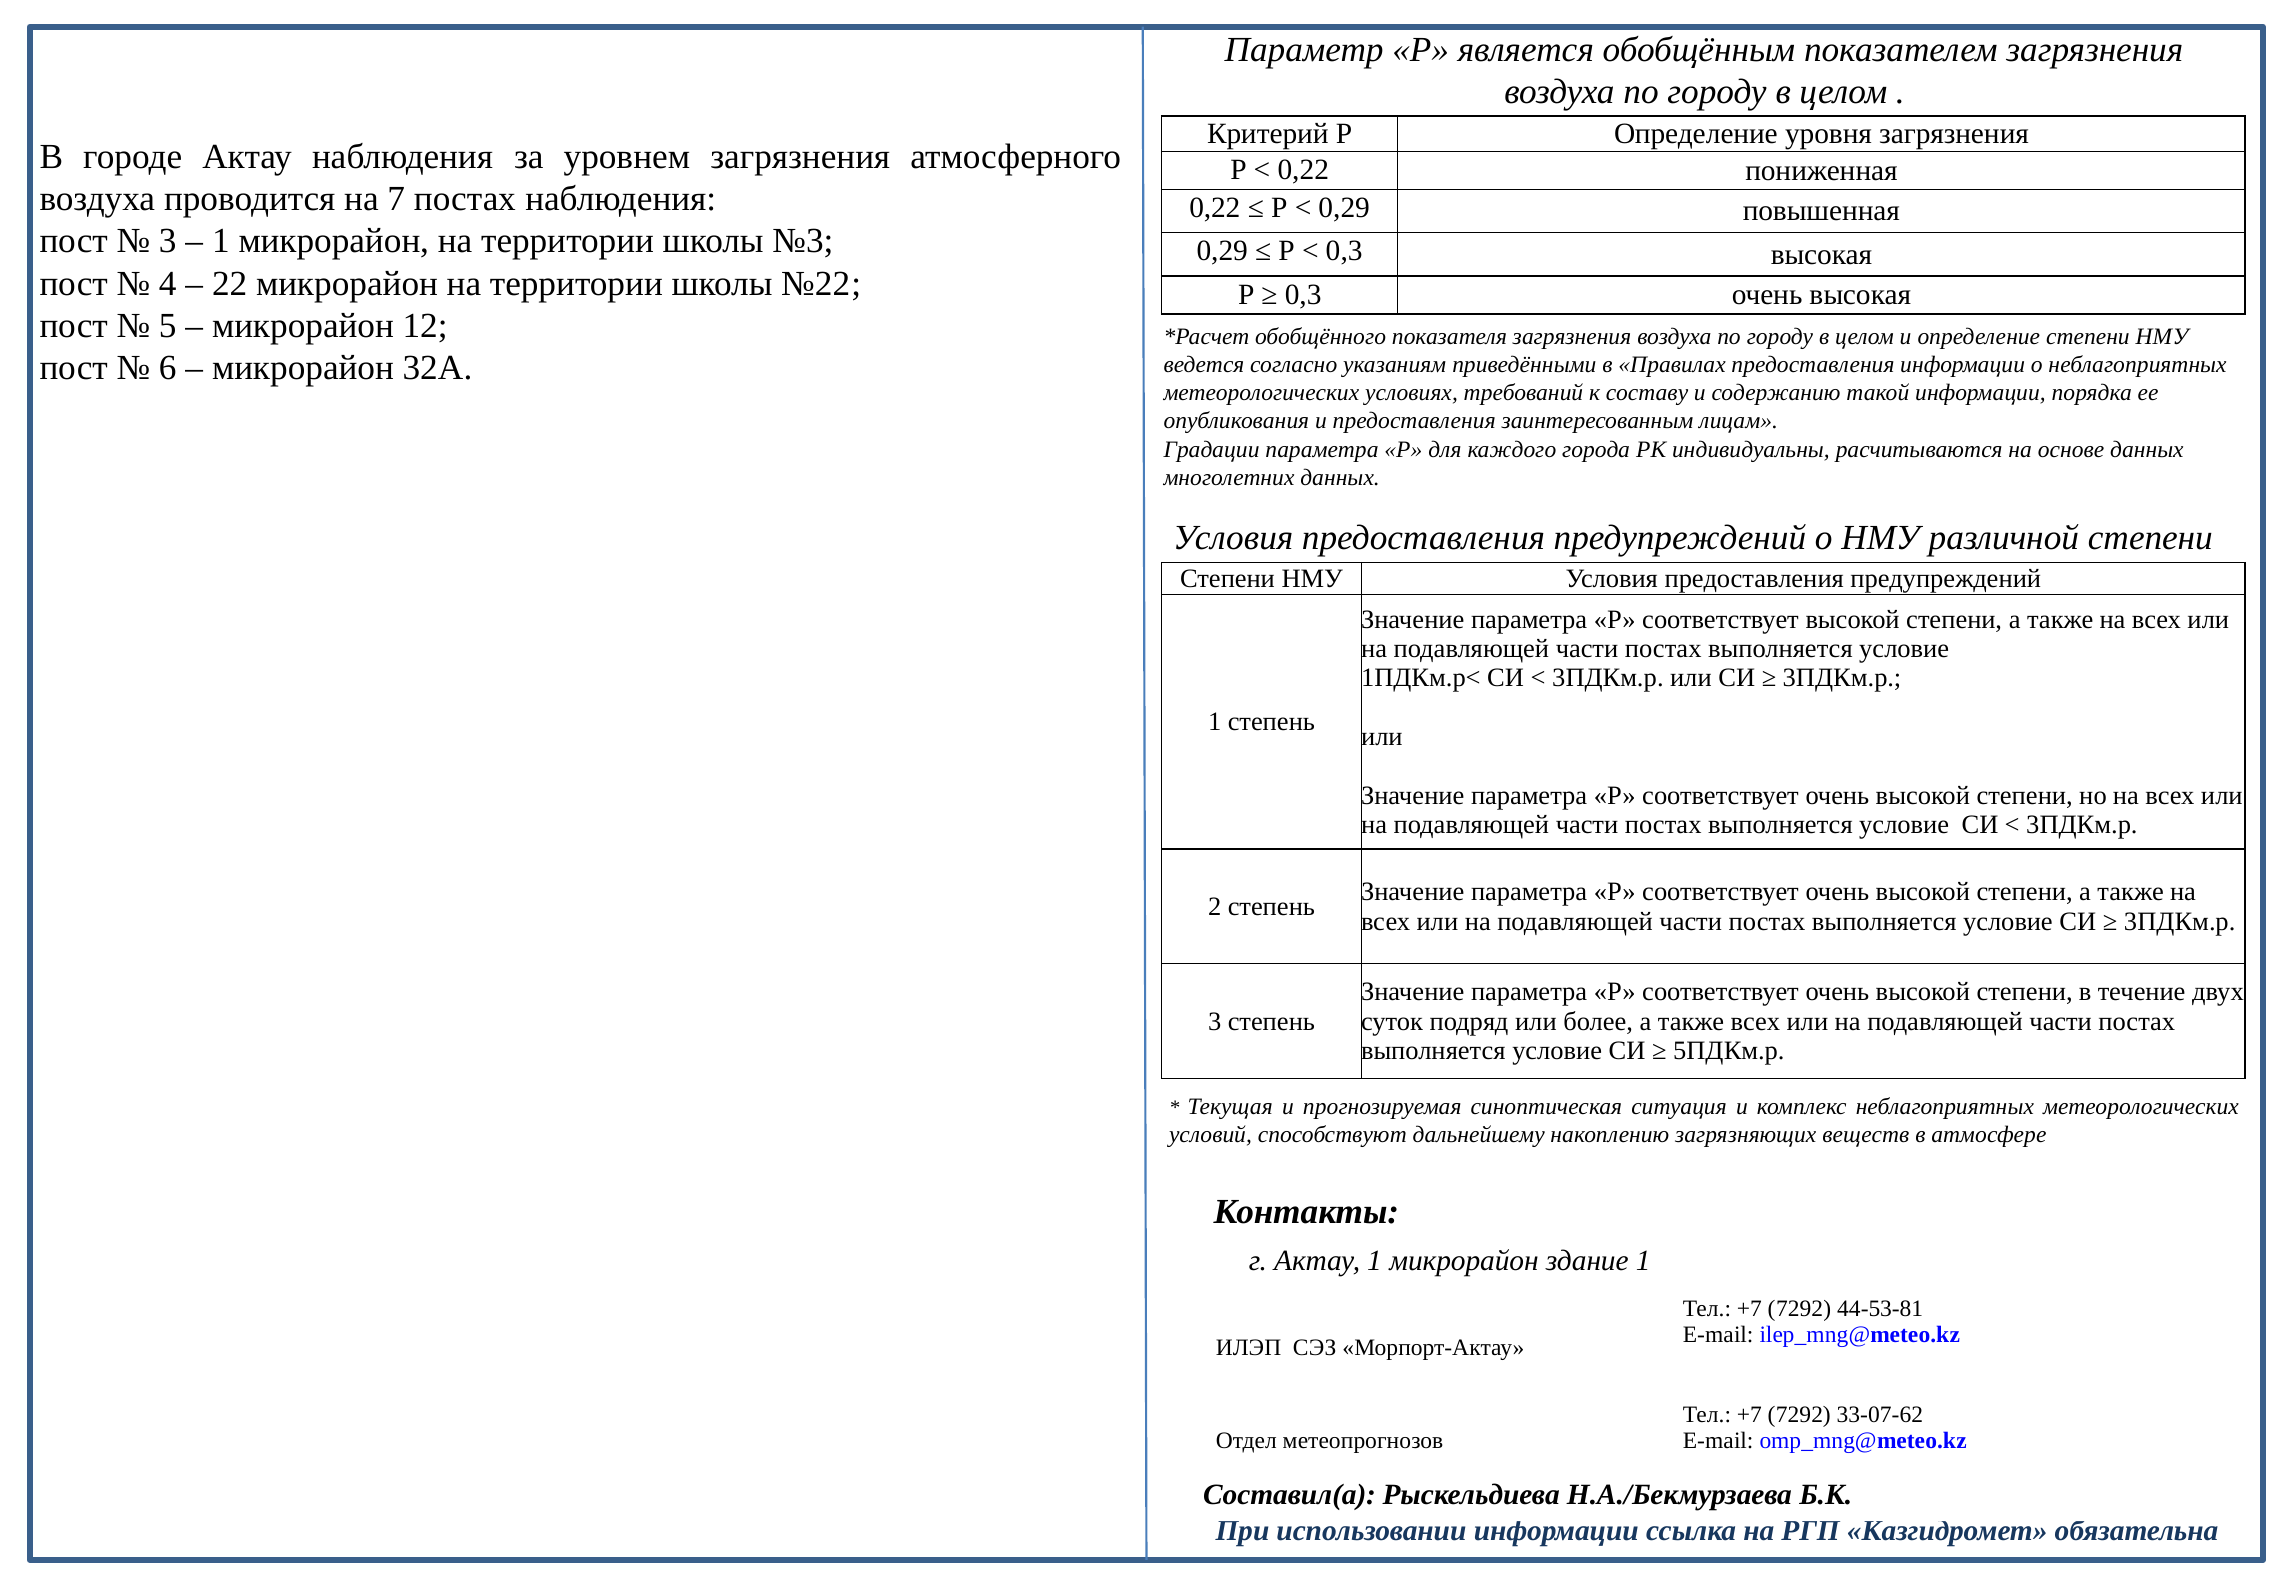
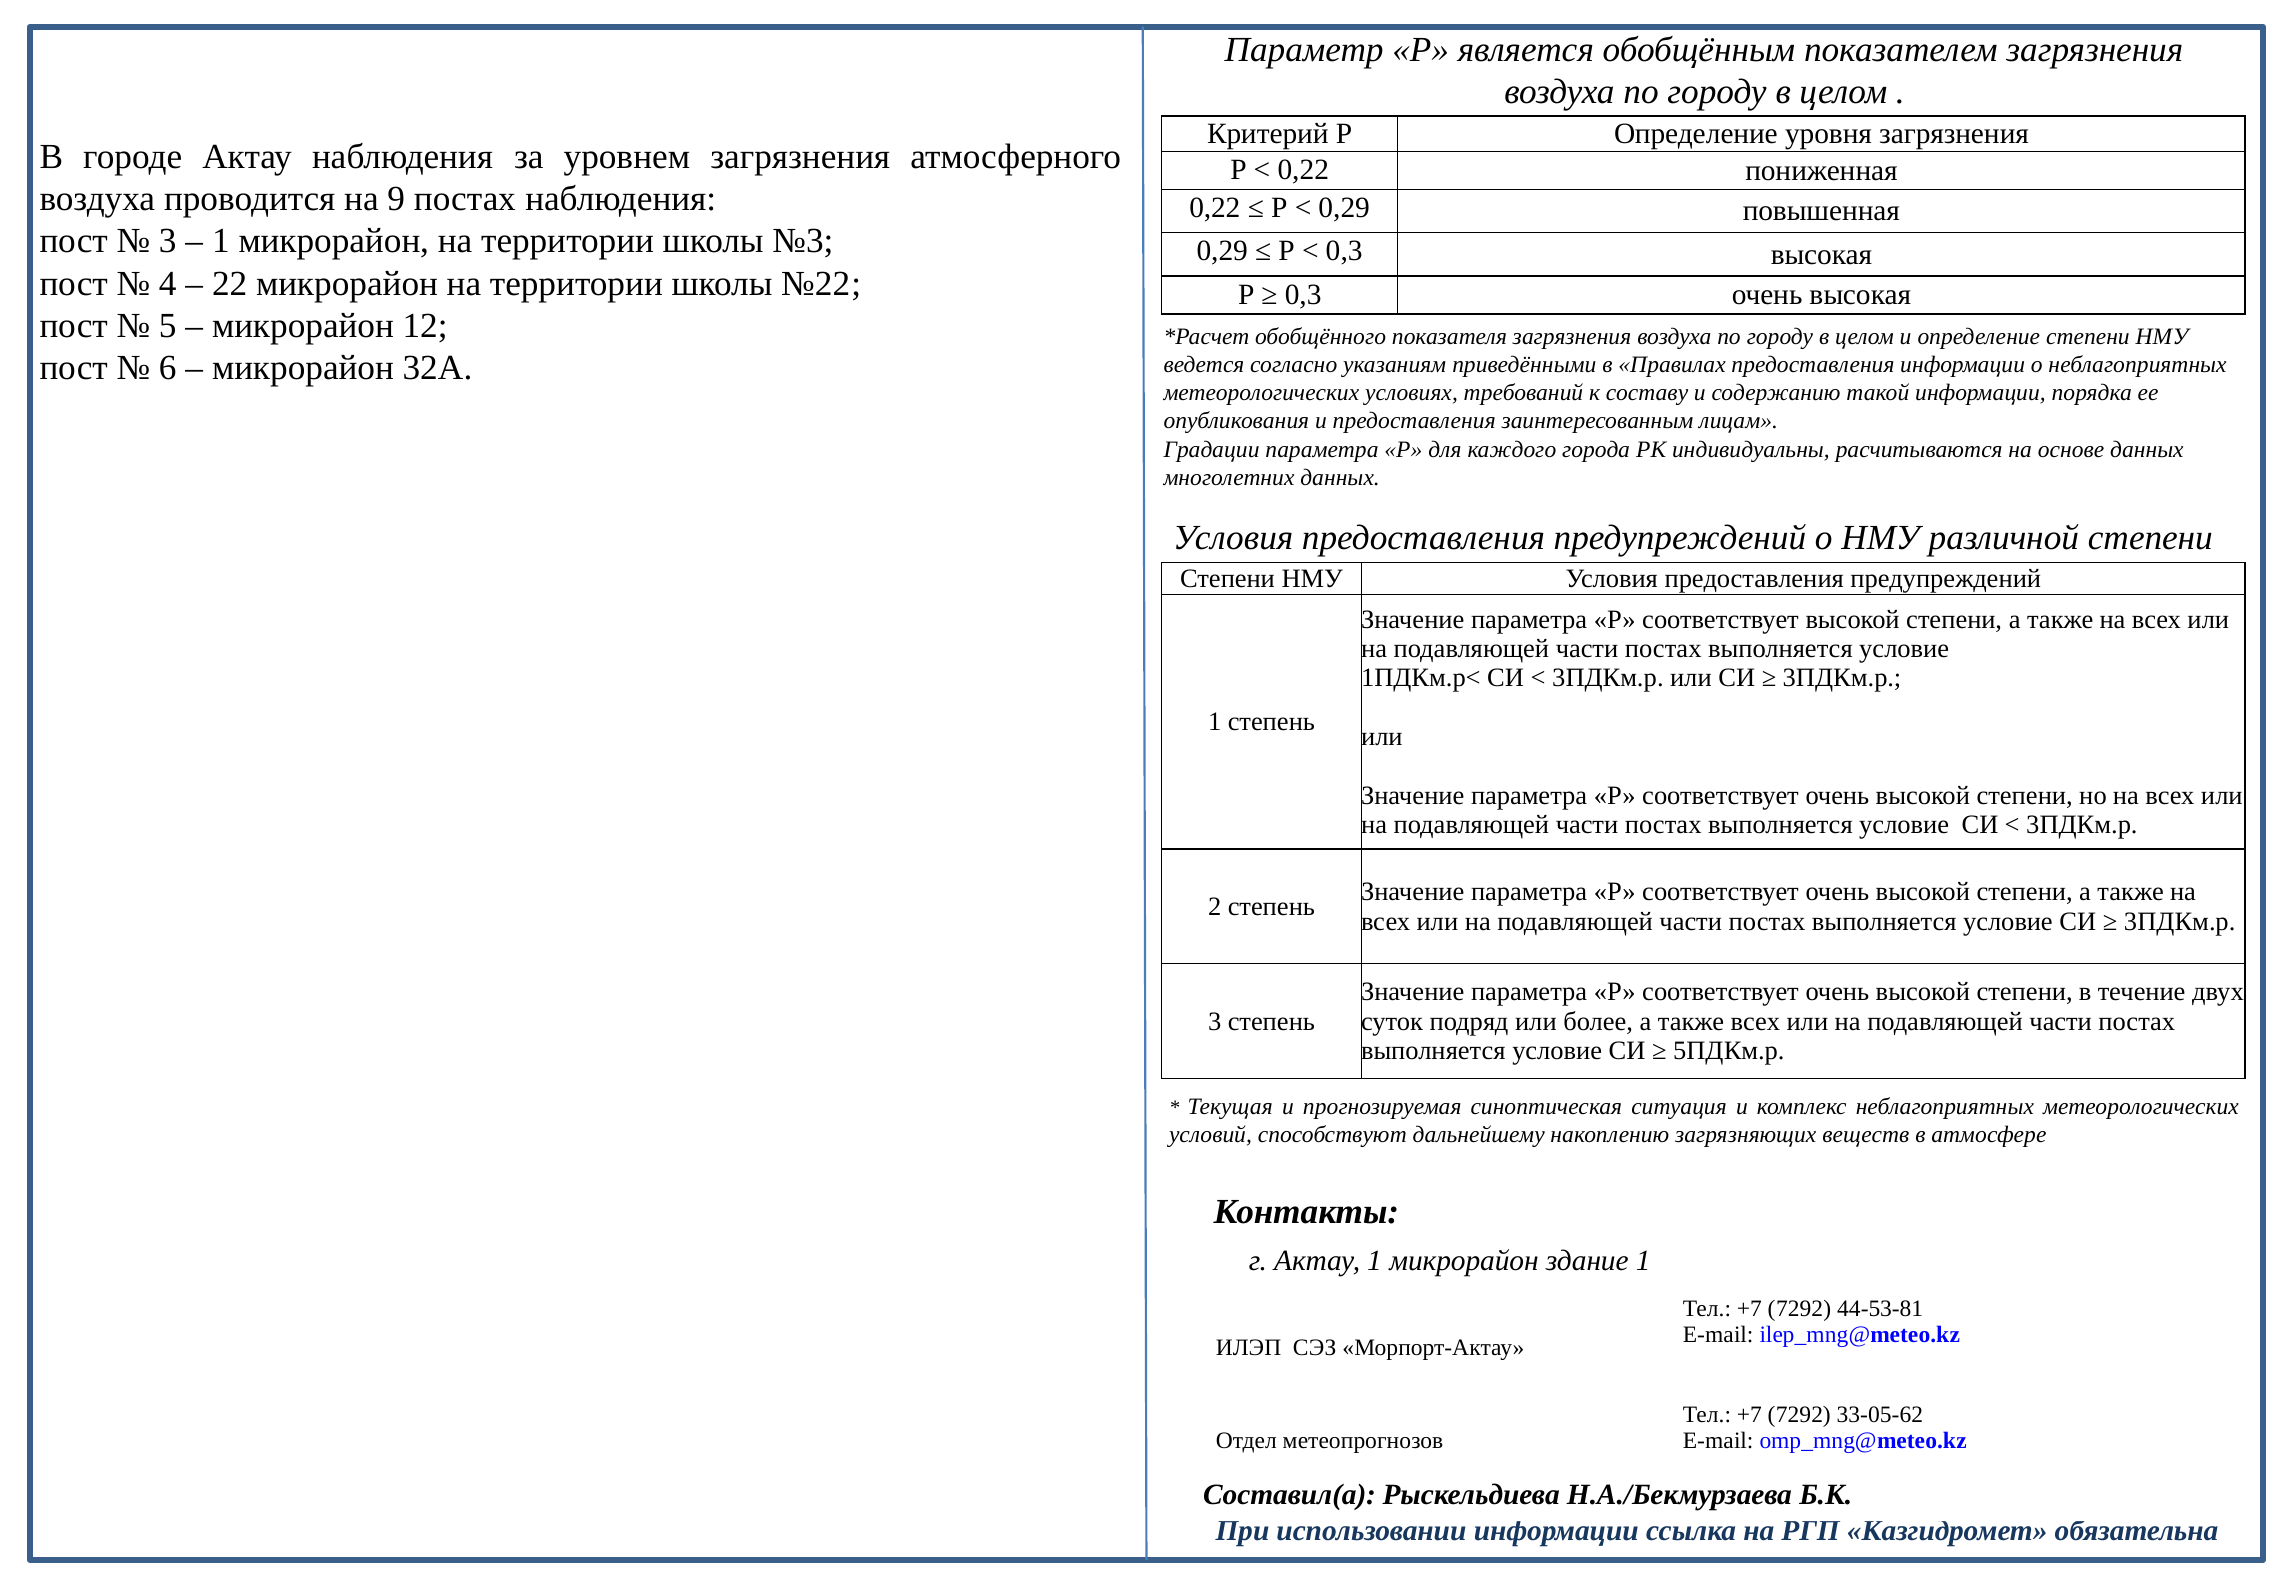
7: 7 -> 9
33-07-62: 33-07-62 -> 33-05-62
